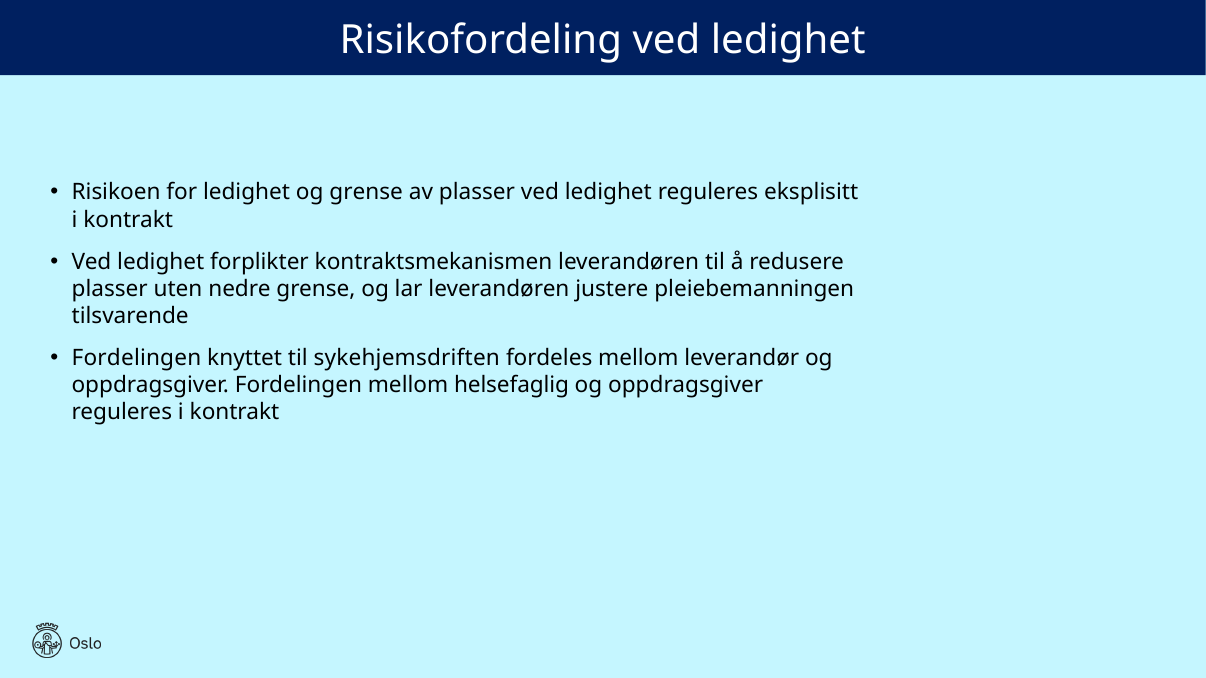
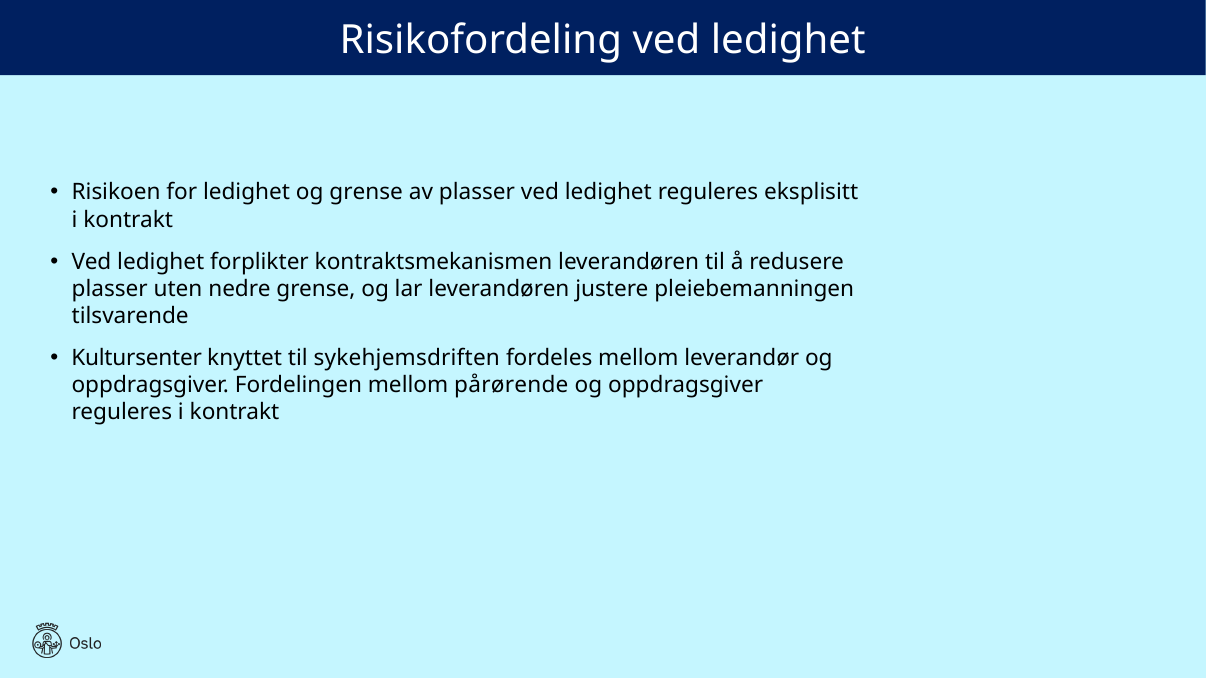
Fordelingen at (136, 358): Fordelingen -> Kultursenter
helsefaglig: helsefaglig -> pårørende
